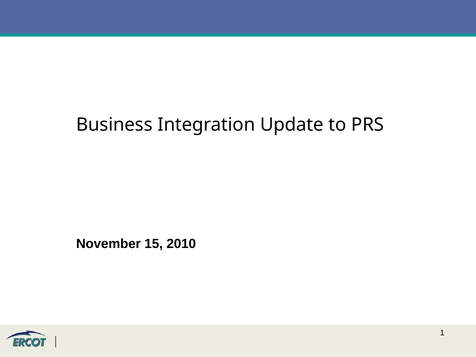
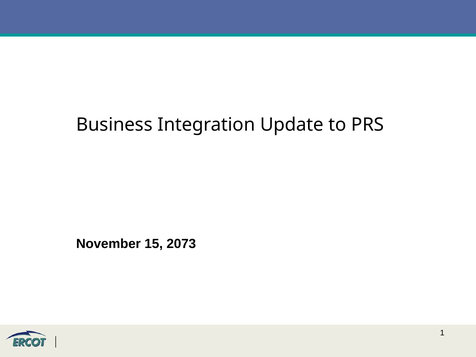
2010: 2010 -> 2073
